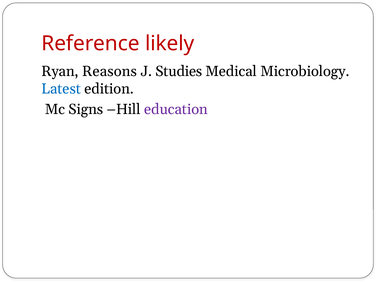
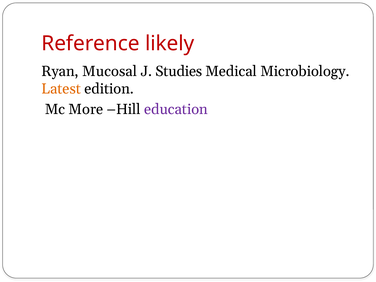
Reasons: Reasons -> Mucosal
Latest colour: blue -> orange
Signs: Signs -> More
